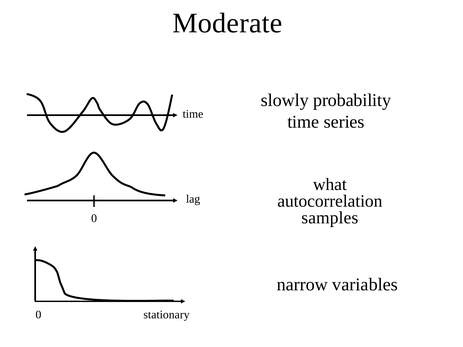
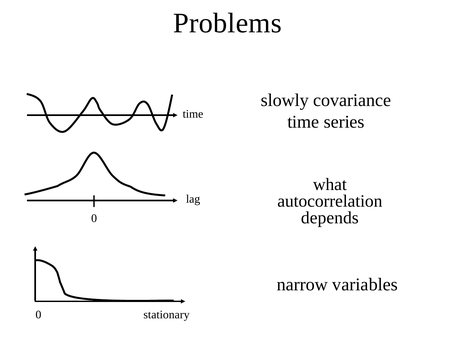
Moderate: Moderate -> Problems
probability: probability -> covariance
samples: samples -> depends
